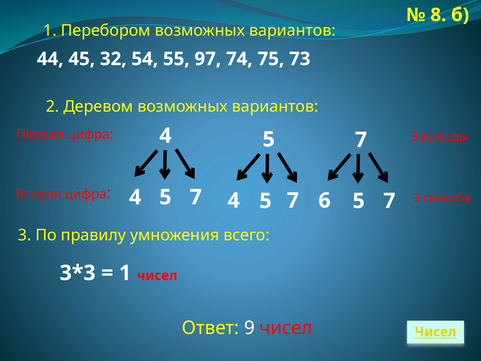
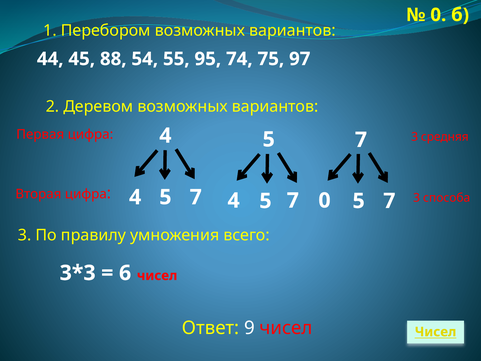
8 at (438, 15): 8 -> 0
32: 32 -> 88
97: 97 -> 95
73: 73 -> 97
выводы: выводы -> средняя
5 6: 6 -> 0
1 at (125, 273): 1 -> 6
